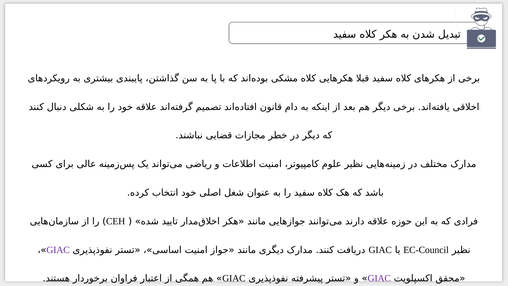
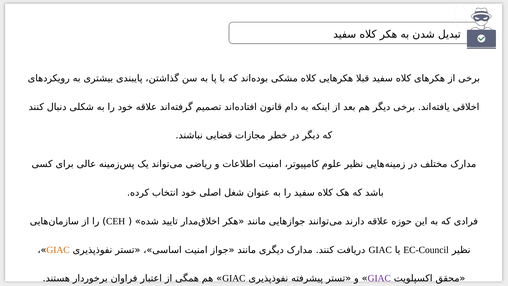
GIAC at (58, 250) colour: purple -> orange
